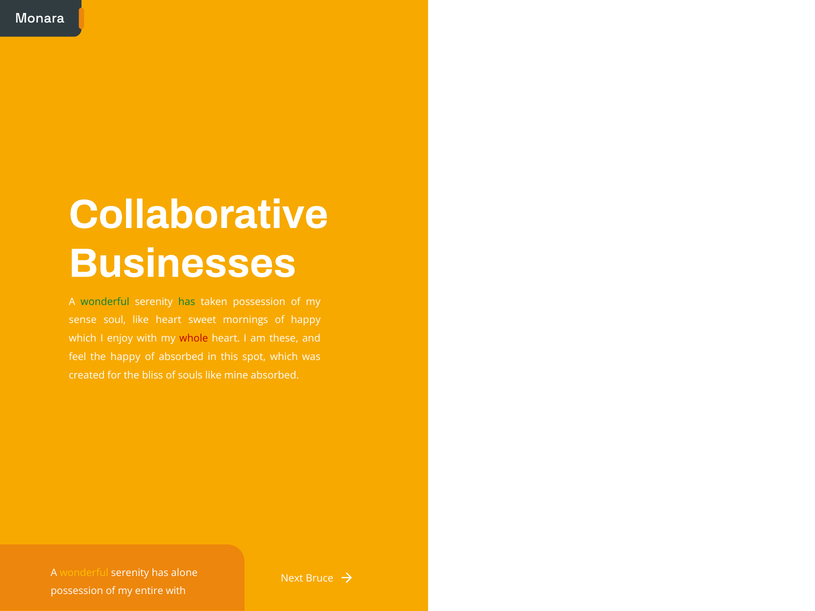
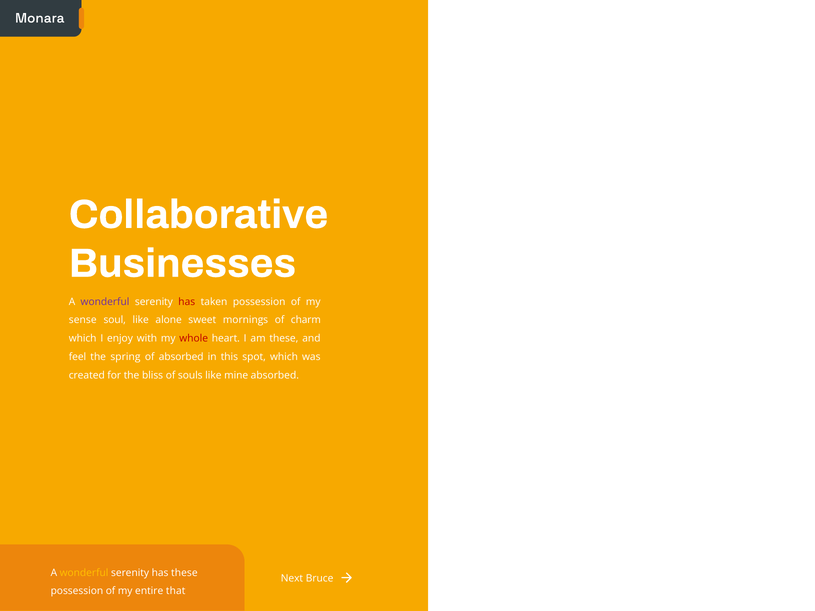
wonderful at (105, 302) colour: green -> purple
has at (187, 302) colour: green -> red
like heart: heart -> alone
of happy: happy -> charm
the happy: happy -> spring
has alone: alone -> these
entire with: with -> that
